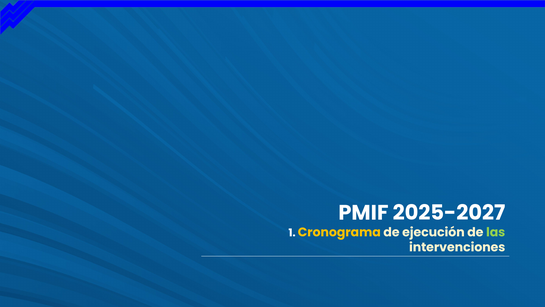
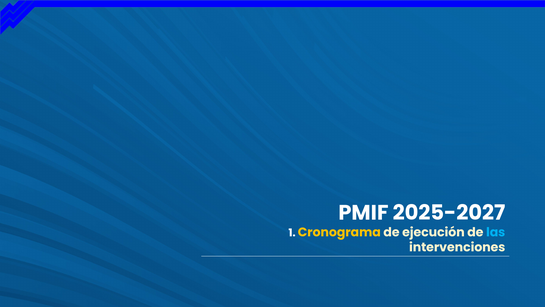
las colour: light green -> light blue
